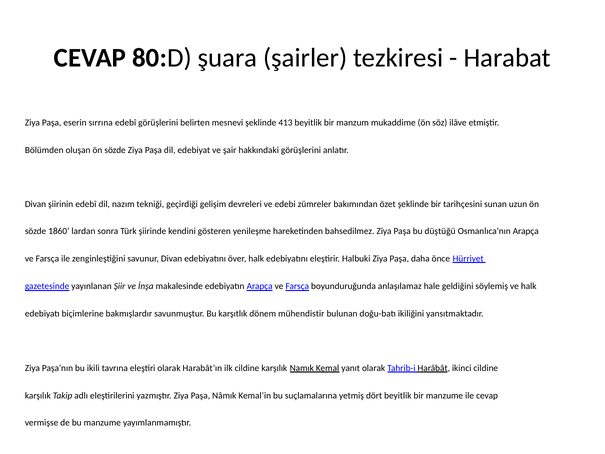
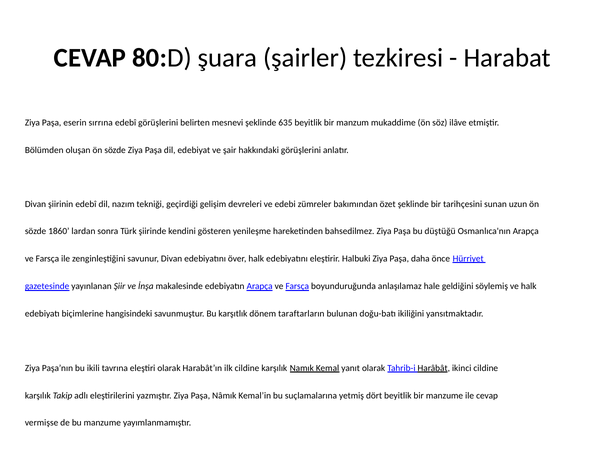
413: 413 -> 635
bakmışlardır: bakmışlardır -> hangisindeki
mühendistir: mühendistir -> taraftarların
